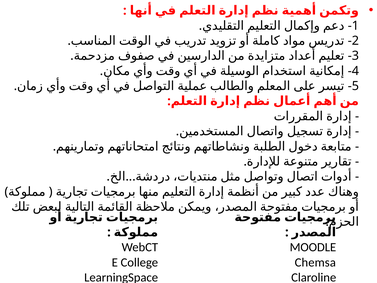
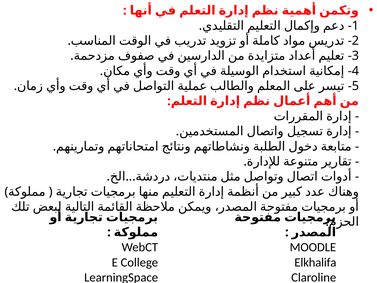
Chemsa: Chemsa -> Elkhalifa
